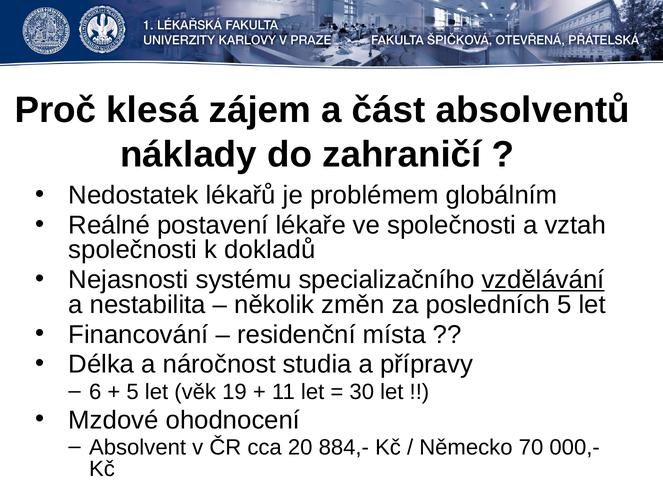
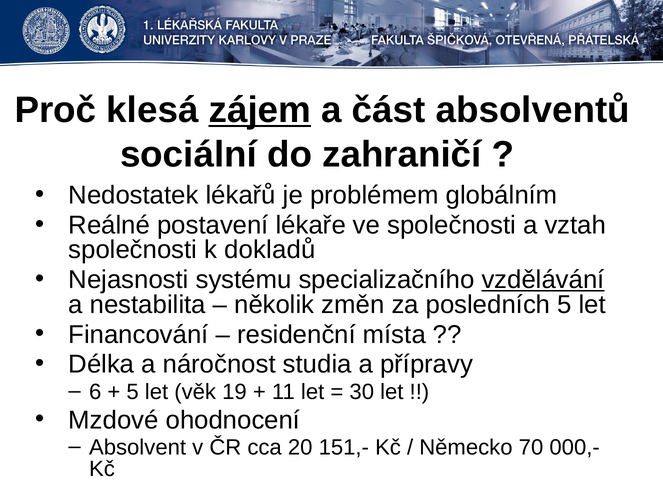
zájem underline: none -> present
náklady: náklady -> sociální
884,-: 884,- -> 151,-
